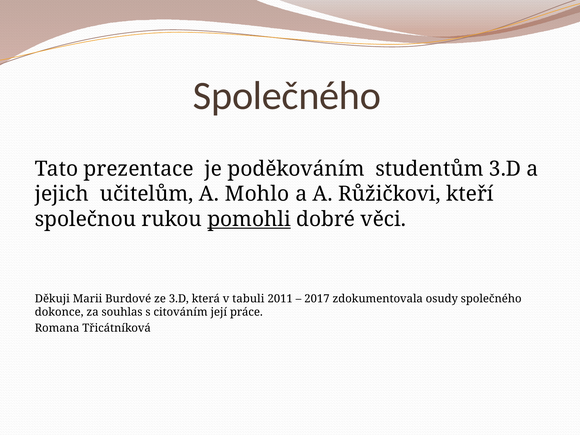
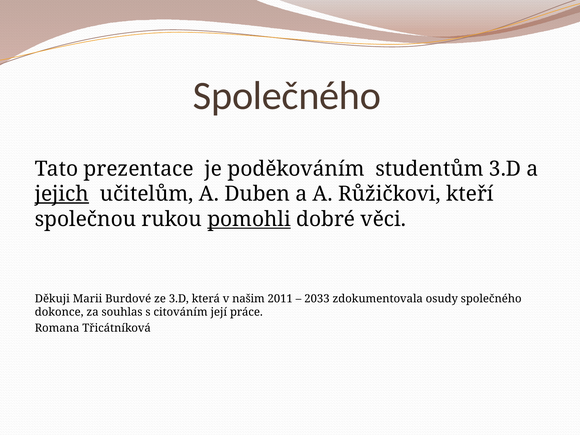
jejich underline: none -> present
Mohlo: Mohlo -> Duben
tabuli: tabuli -> našim
2017: 2017 -> 2033
